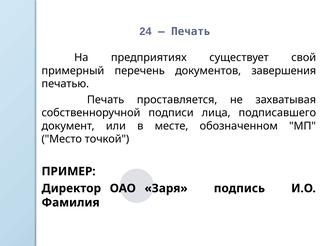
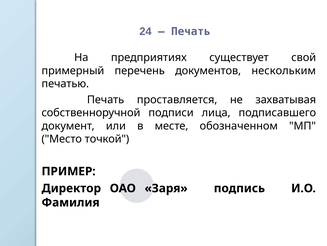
завершения: завершения -> нескольким
